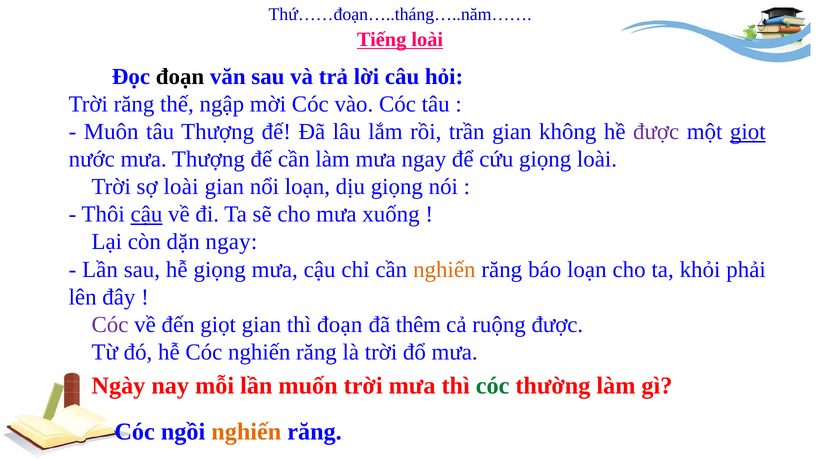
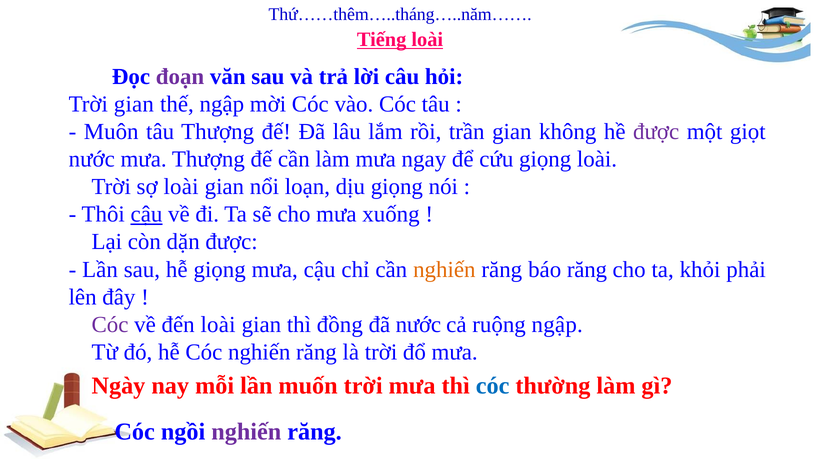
Thứ……đoạn…..tháng…..năm……: Thứ……đoạn…..tháng…..năm…… -> Thứ……thêm…..tháng…..năm……
đoạn at (180, 77) colour: black -> purple
Trời răng: răng -> gian
giọt at (748, 132) underline: present -> none
dặn ngay: ngay -> được
báo loạn: loạn -> răng
đến giọt: giọt -> loài
thì đoạn: đoạn -> đồng
đã thêm: thêm -> nước
ruộng được: được -> ngập
cóc at (493, 385) colour: green -> blue
nghiến at (246, 431) colour: orange -> purple
